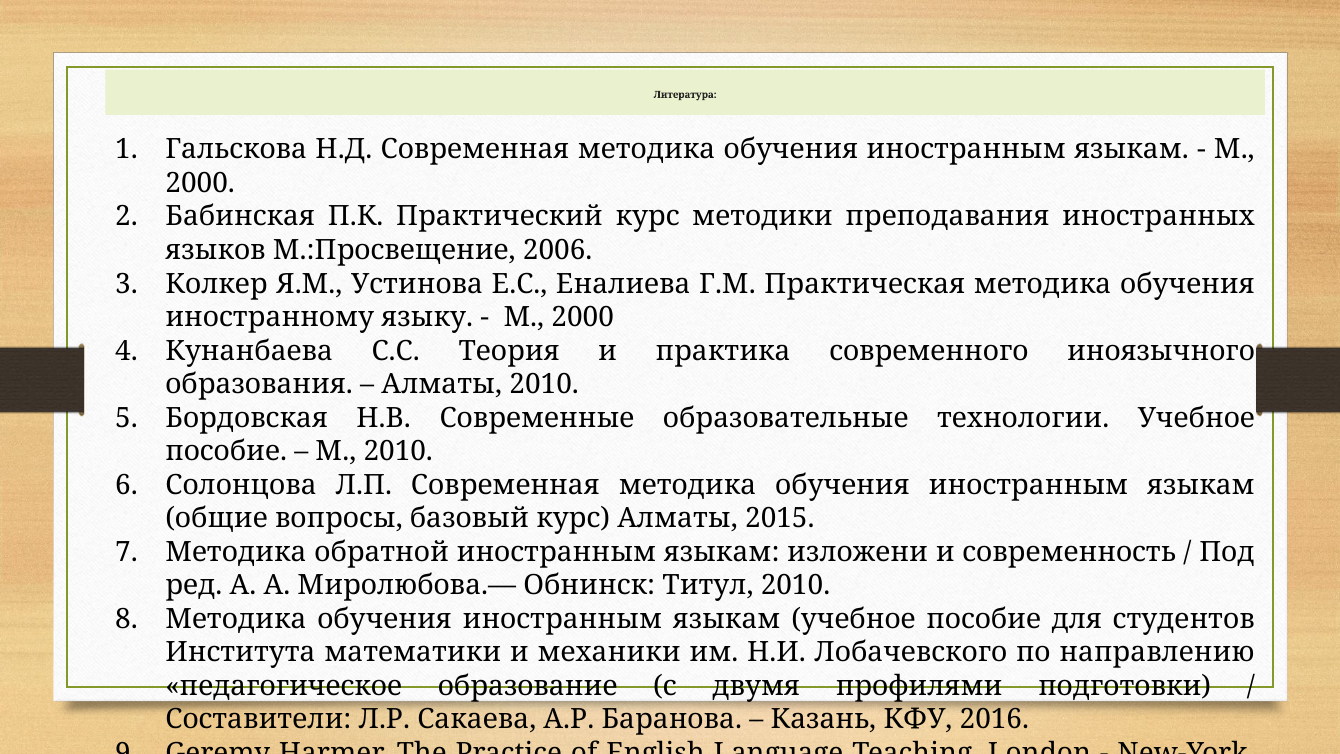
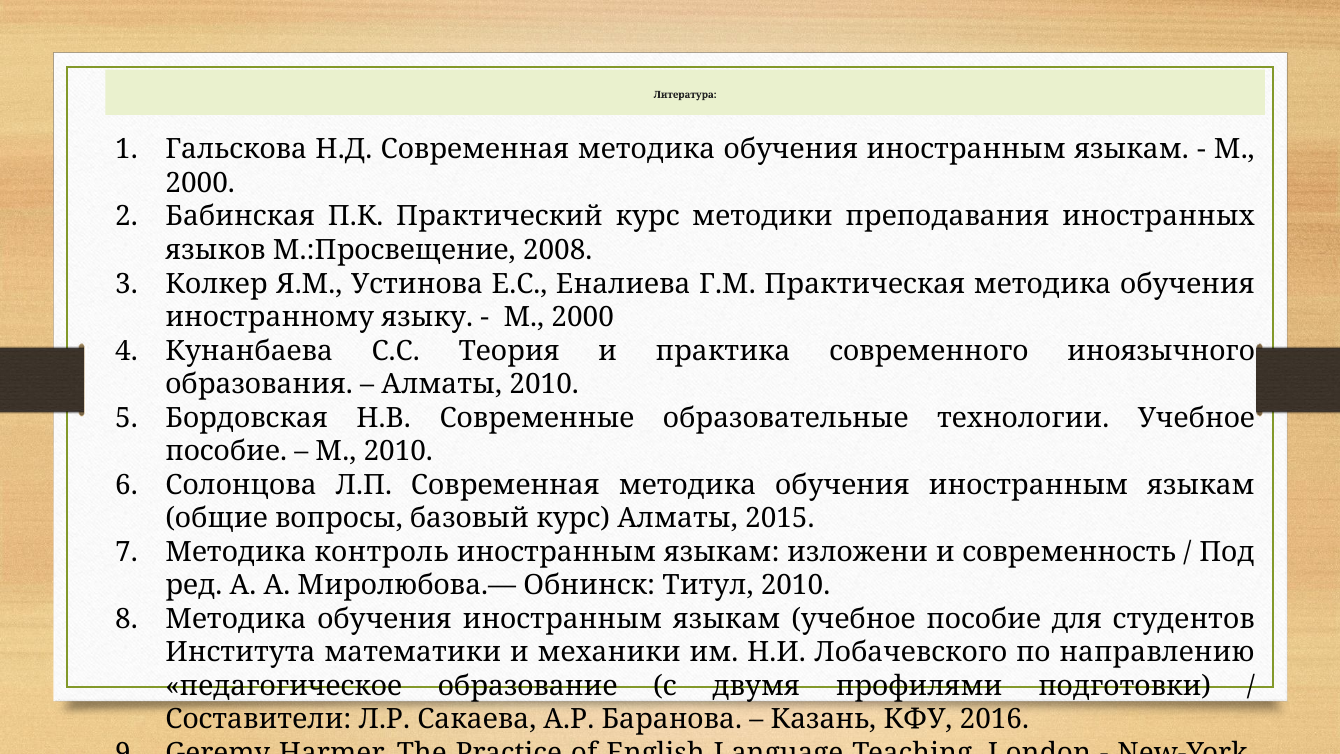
2006: 2006 -> 2008
обратной: обратной -> контроль
